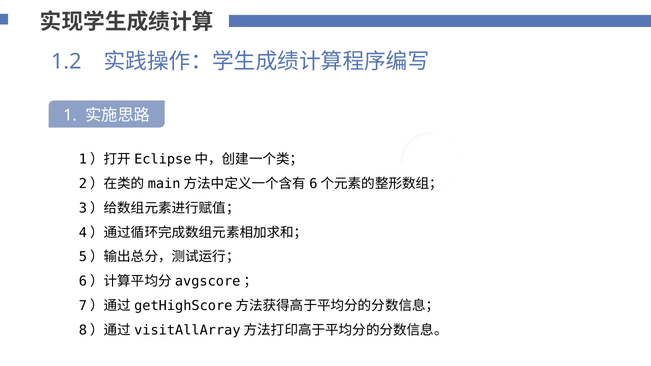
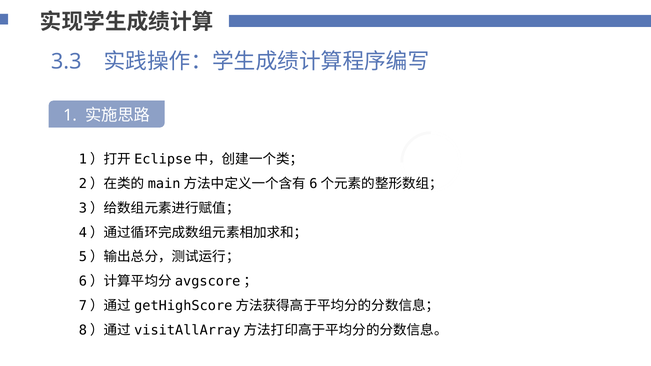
1.2: 1.2 -> 3.3
